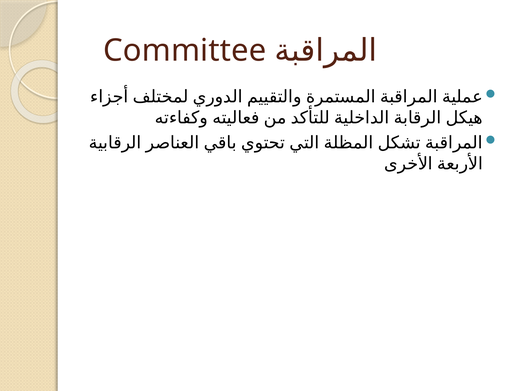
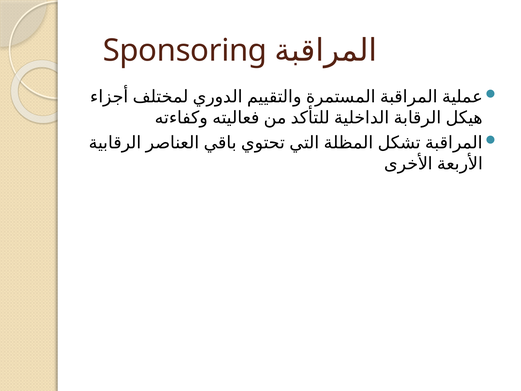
Committee: Committee -> Sponsoring
